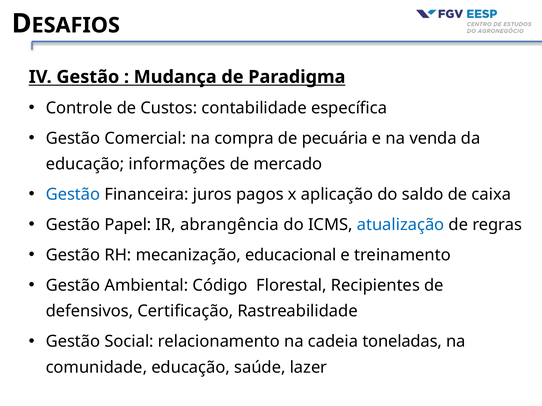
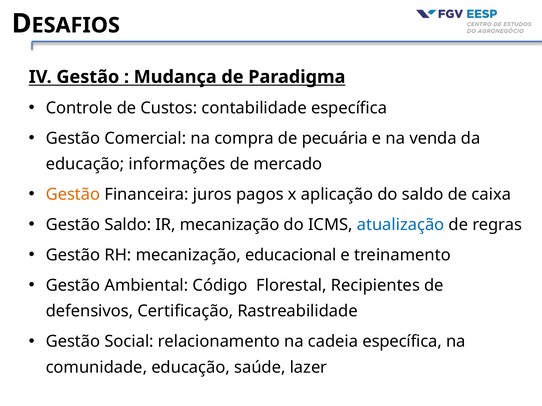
Gestão at (73, 195) colour: blue -> orange
Gestão Papel: Papel -> Saldo
IR abrangência: abrangência -> mecanização
cadeia toneladas: toneladas -> específica
